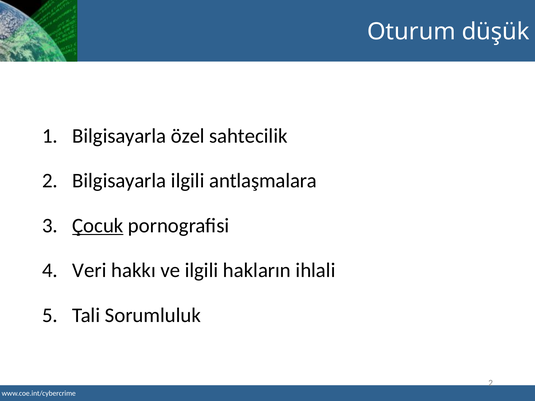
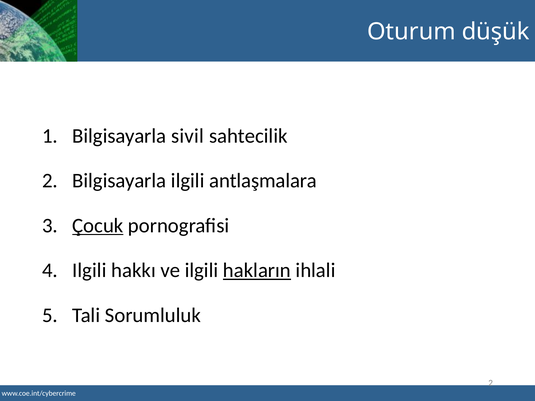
özel: özel -> sivil
Veri at (89, 271): Veri -> Ilgili
hakların underline: none -> present
